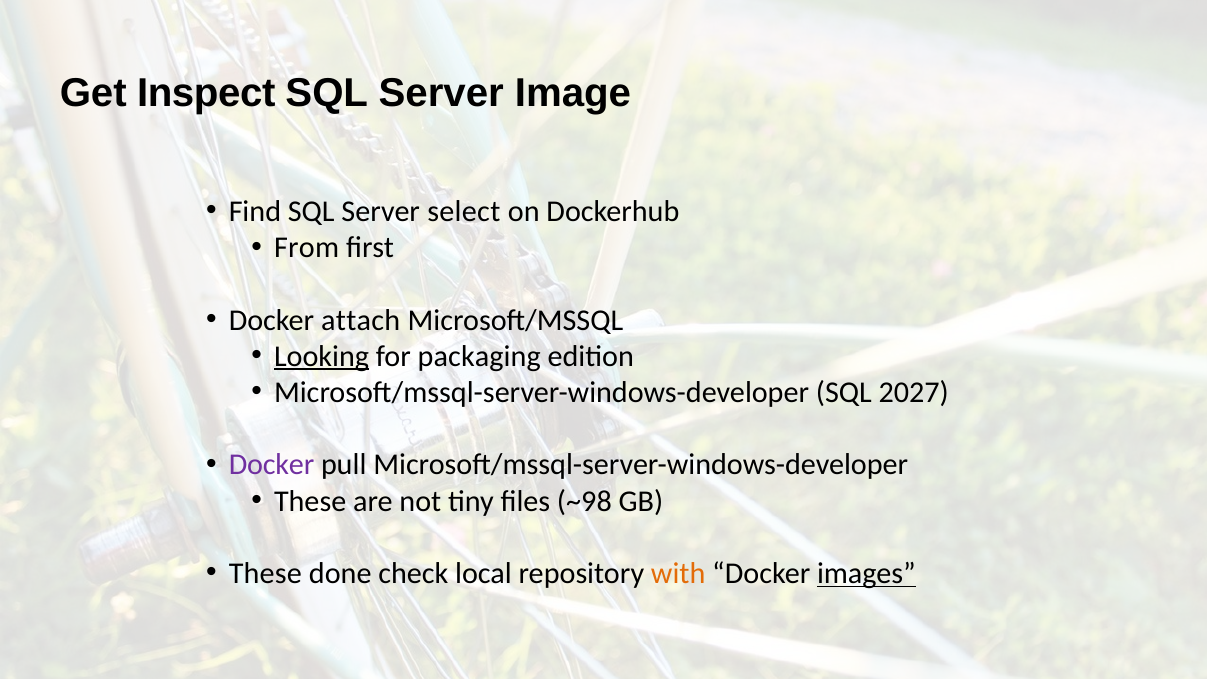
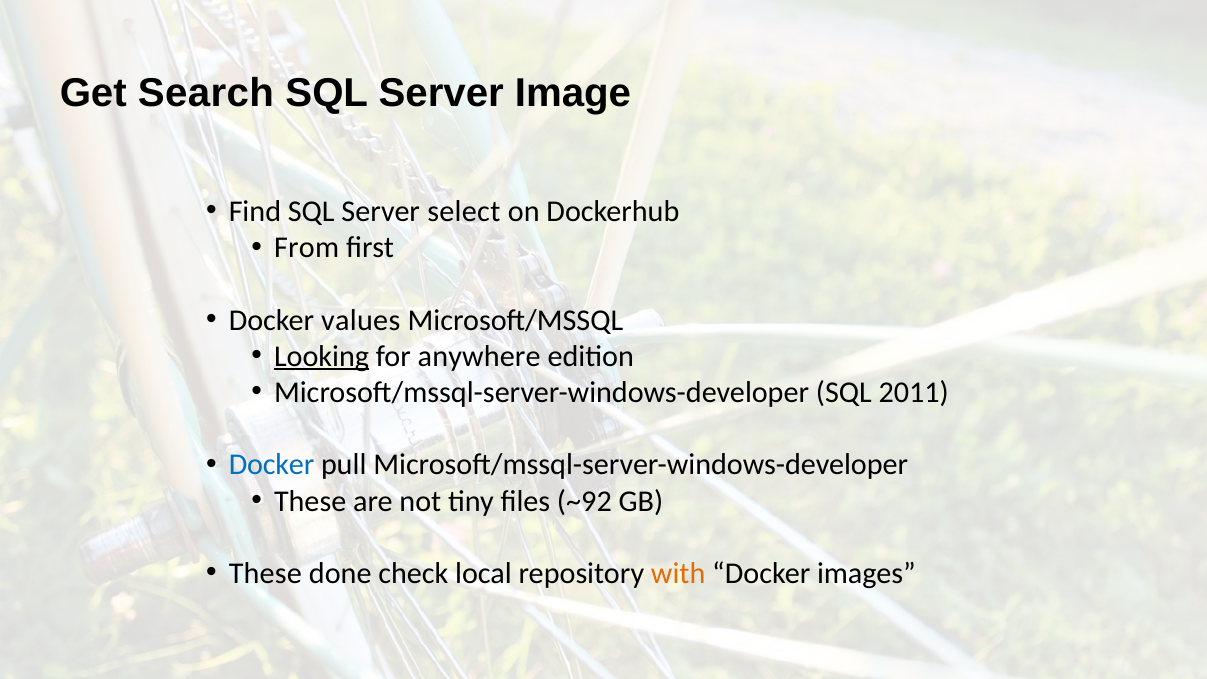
Inspect: Inspect -> Search
attach: attach -> values
packaging: packaging -> anywhere
2027: 2027 -> 2011
Docker at (272, 465) colour: purple -> blue
~98: ~98 -> ~92
images underline: present -> none
